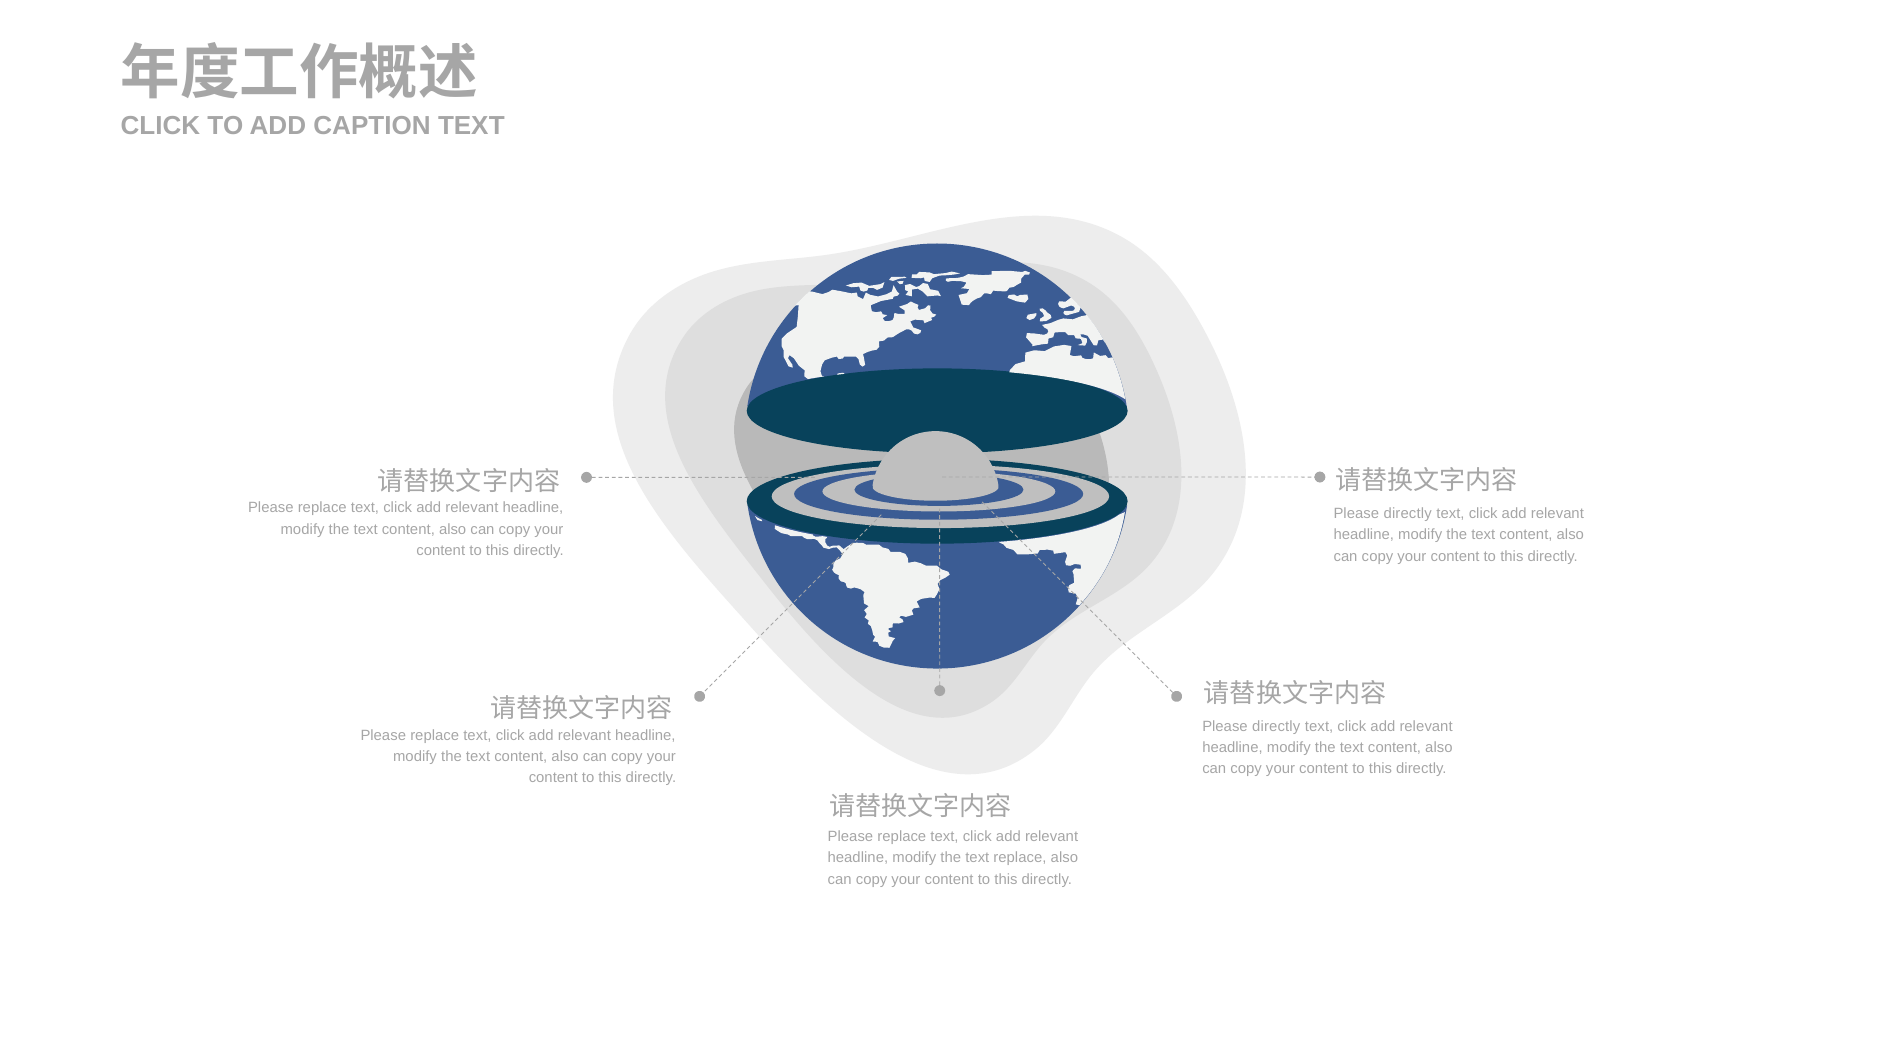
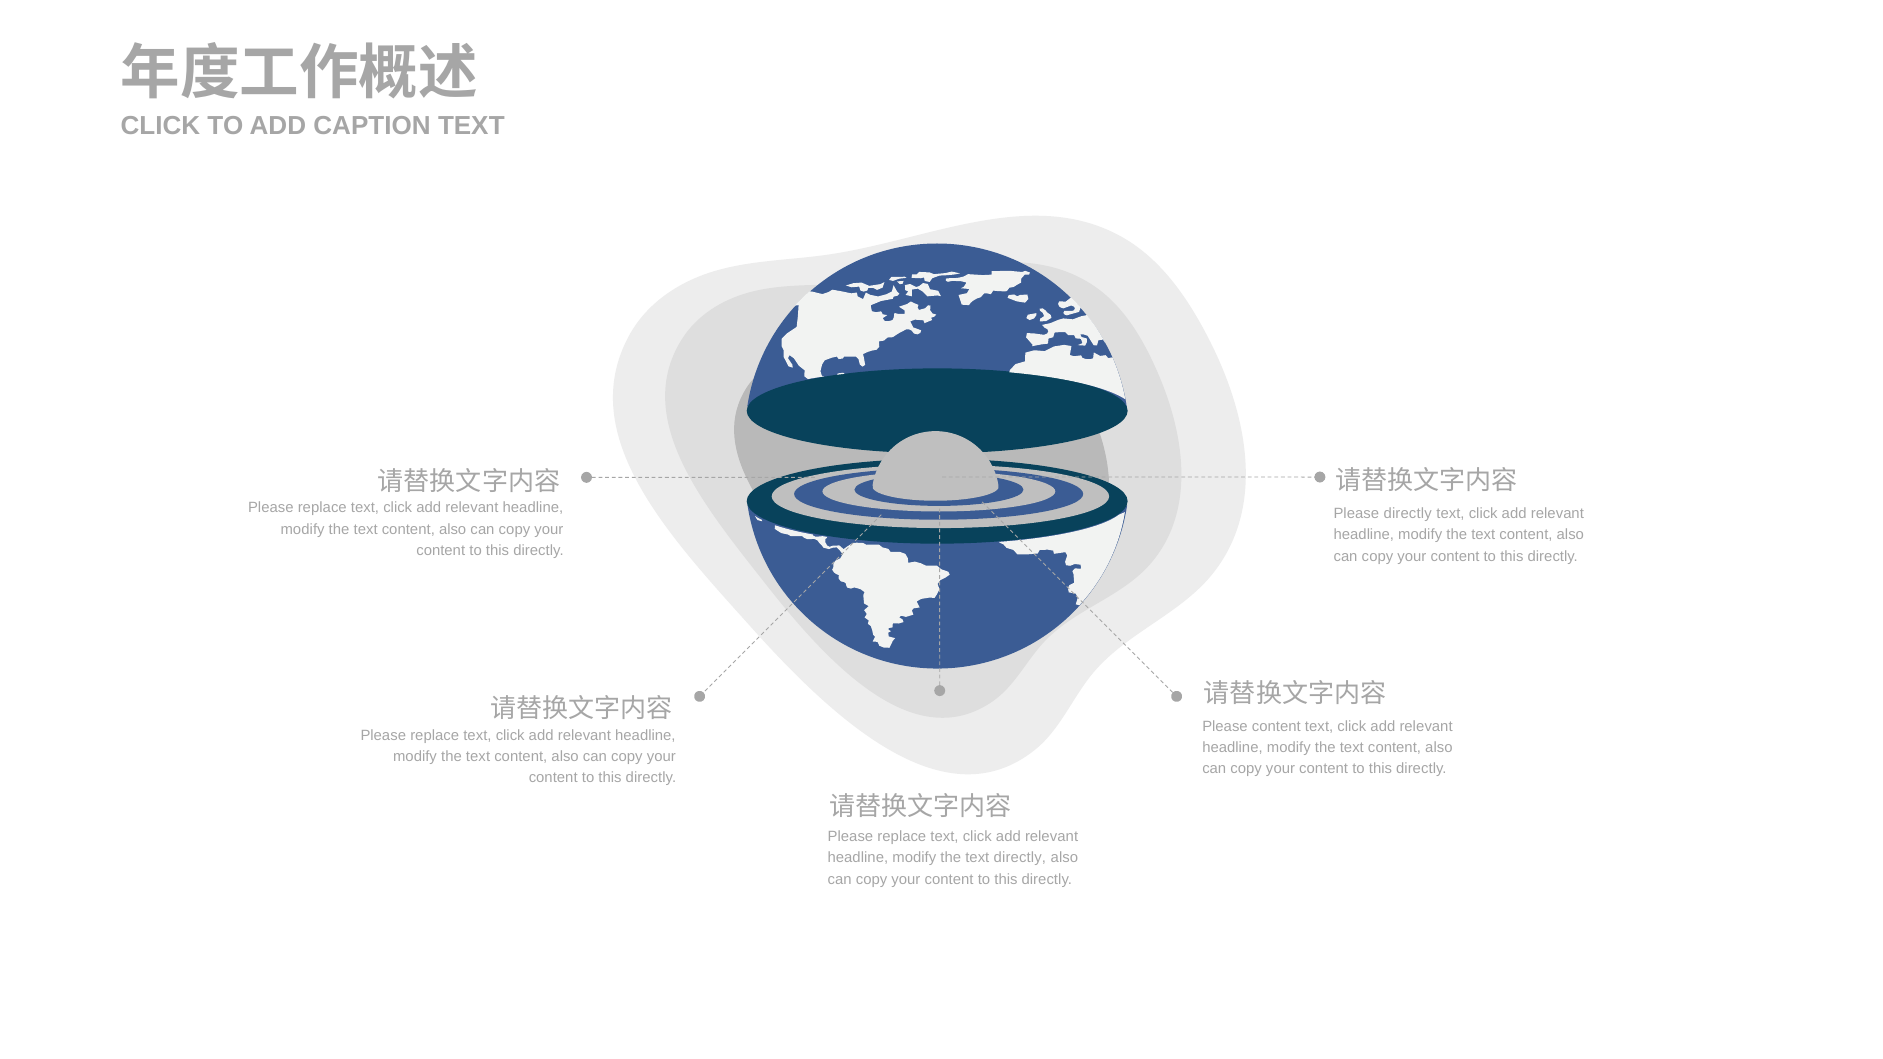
directly at (1276, 726): directly -> content
text replace: replace -> directly
